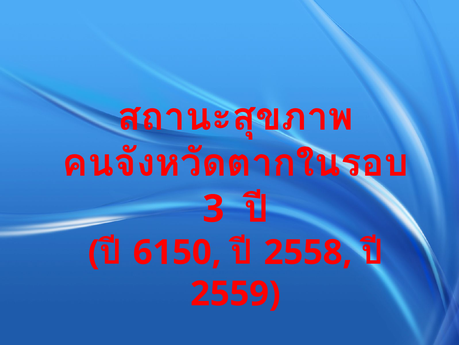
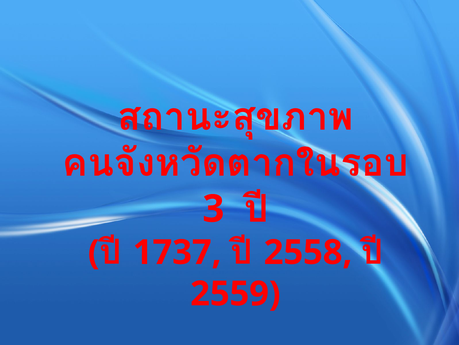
6150: 6150 -> 1737
